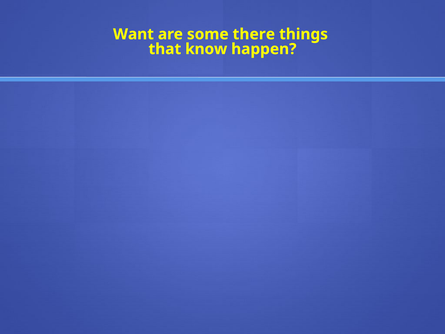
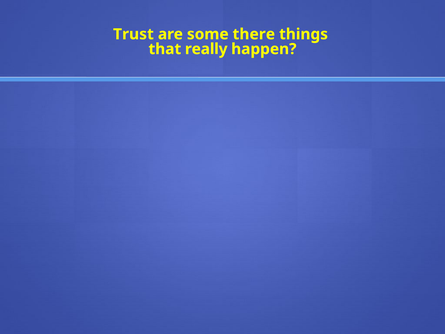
Want: Want -> Trust
know: know -> really
